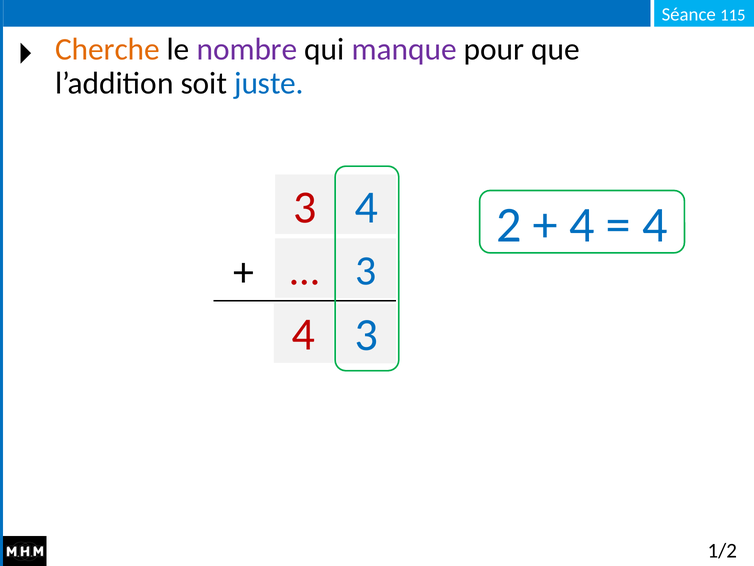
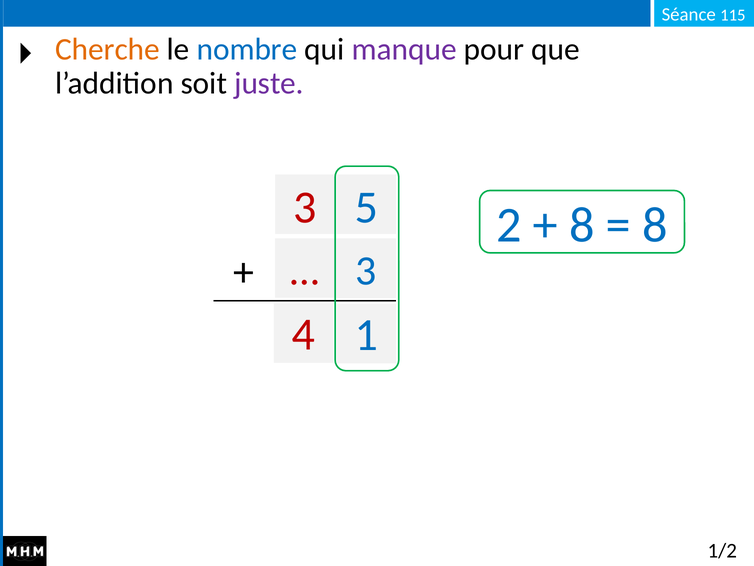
nombre colour: purple -> blue
juste colour: blue -> purple
3 4: 4 -> 5
4 at (582, 225): 4 -> 8
4 at (655, 225): 4 -> 8
3 at (366, 335): 3 -> 1
